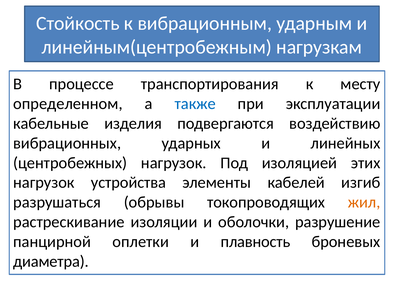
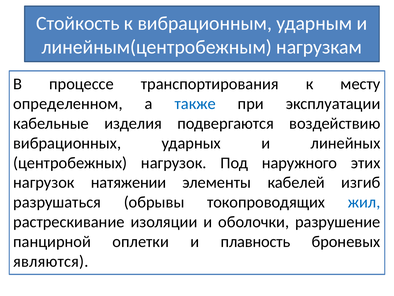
изоляцией: изоляцией -> наружного
устройства: устройства -> натяжении
жил colour: orange -> blue
диаметра: диаметра -> являются
